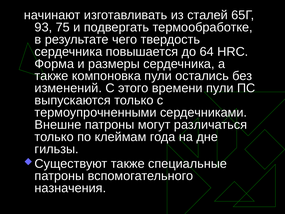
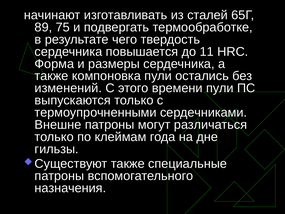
93: 93 -> 89
64: 64 -> 11
